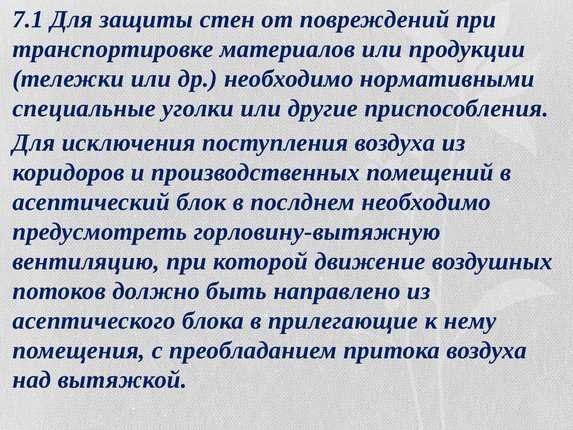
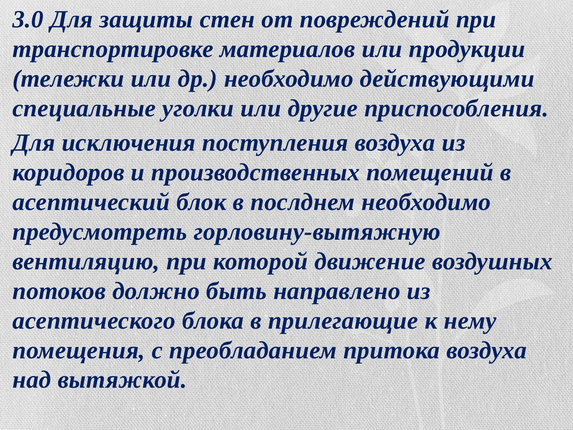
7.1: 7.1 -> 3.0
нормативными: нормативными -> действующими
